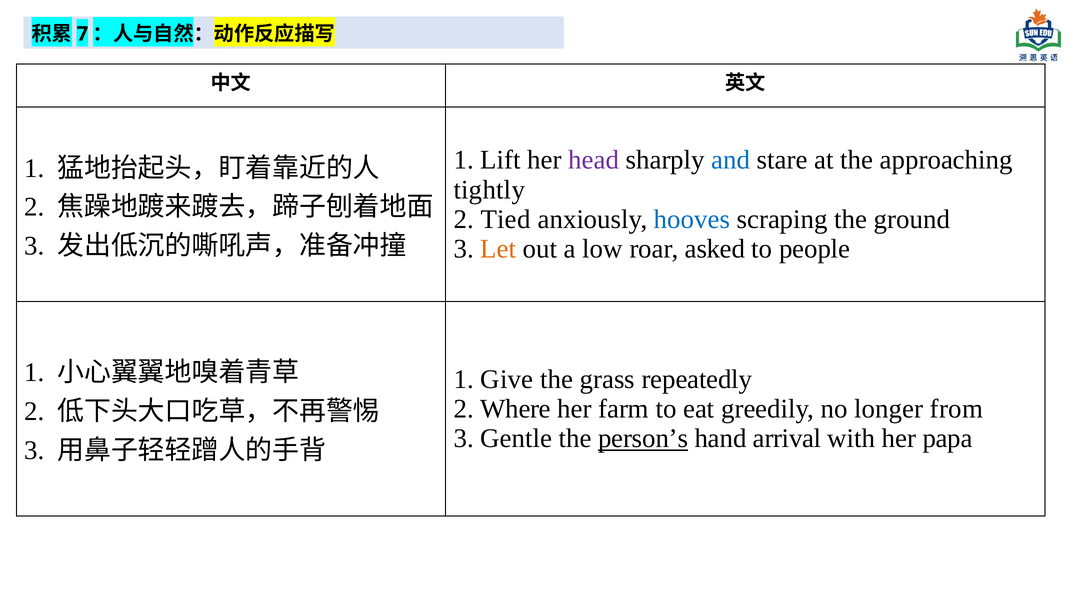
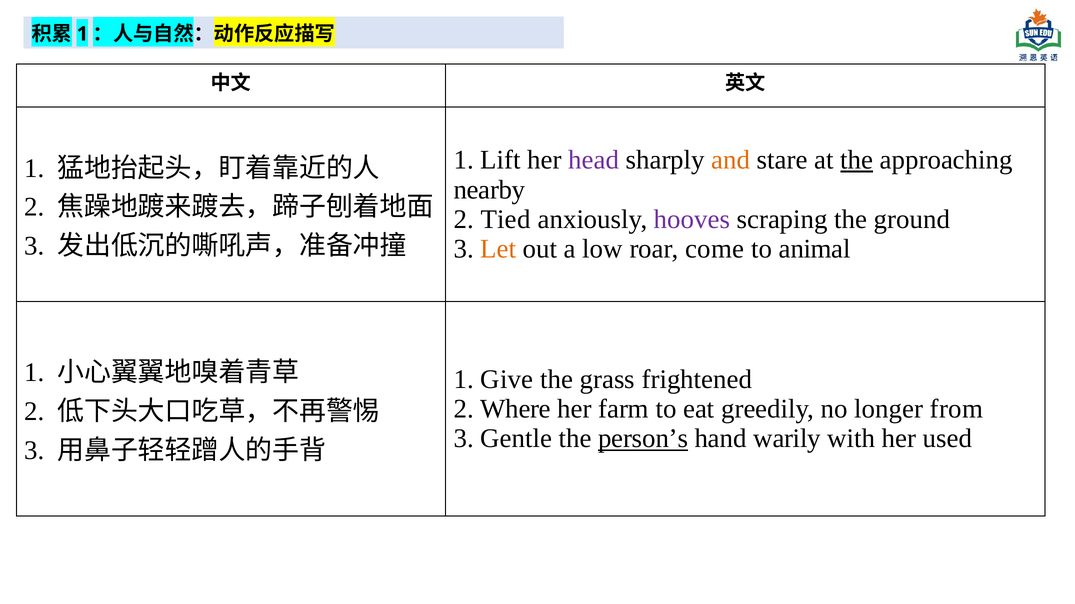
7 at (82, 34): 7 -> 1
and colour: blue -> orange
the at (857, 160) underline: none -> present
tightly: tightly -> nearby
hooves colour: blue -> purple
asked: asked -> come
people: people -> animal
repeatedly: repeatedly -> frightened
arrival: arrival -> warily
papa: papa -> used
